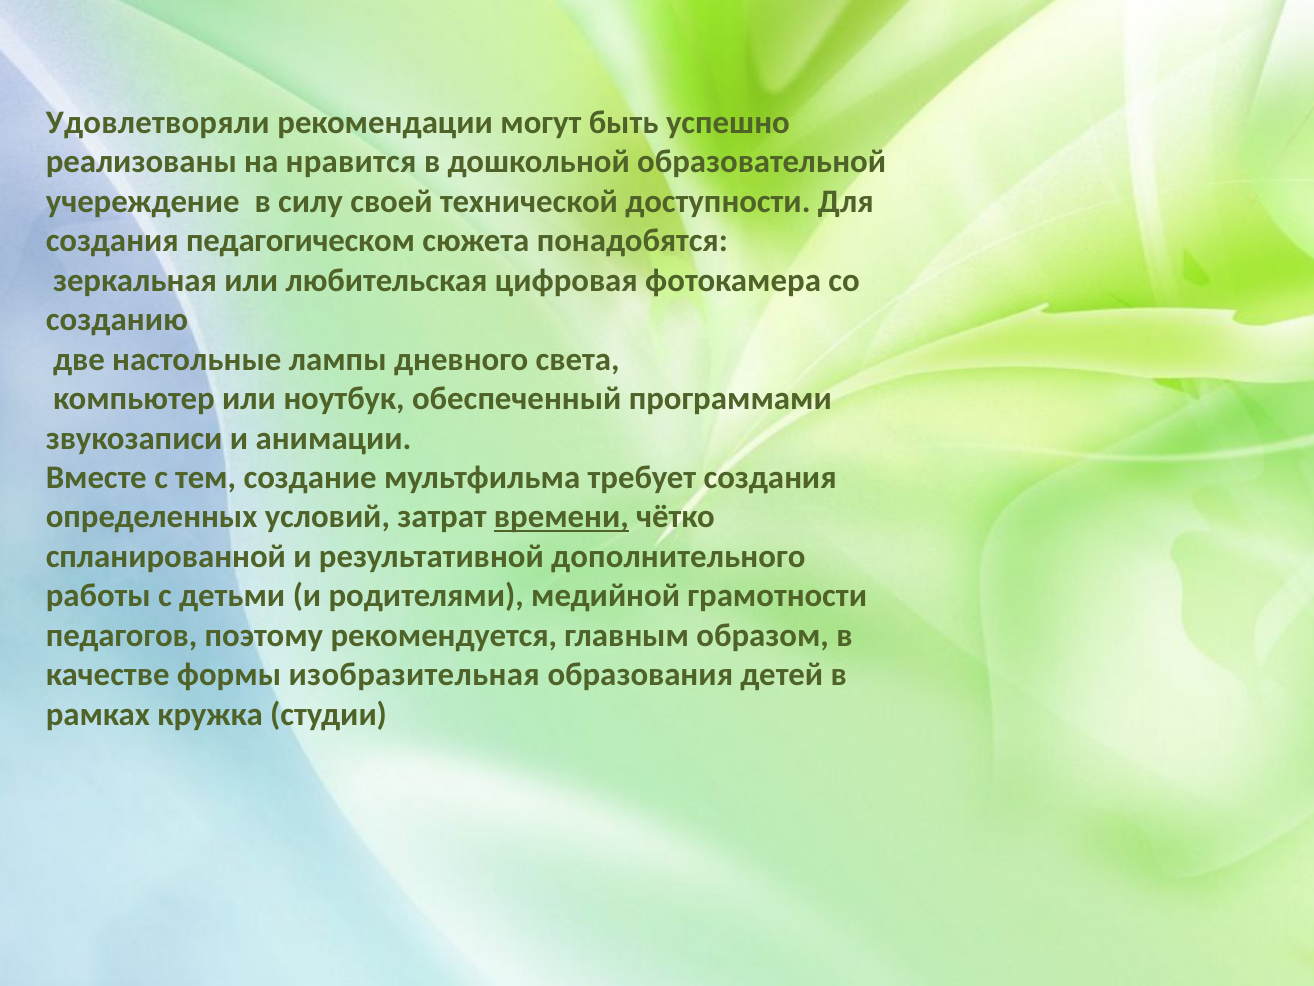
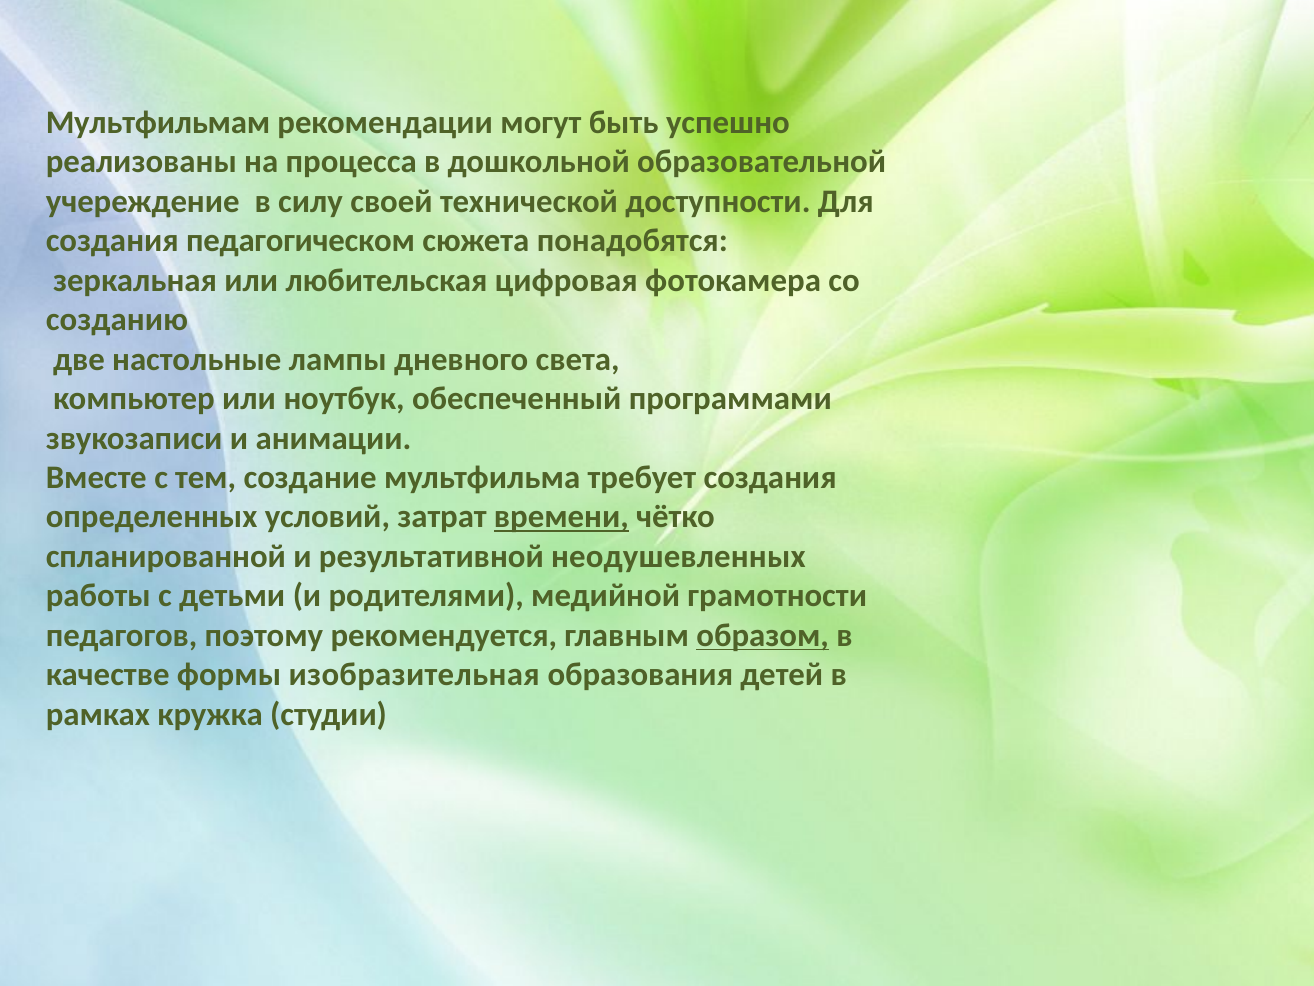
Удовлетворяли: Удовлетворяли -> Мультфильмам
нравится: нравится -> процесса
дополнительного: дополнительного -> неодушевленных
образом underline: none -> present
